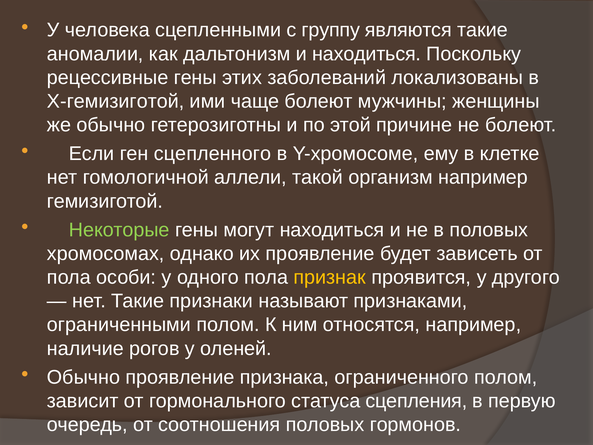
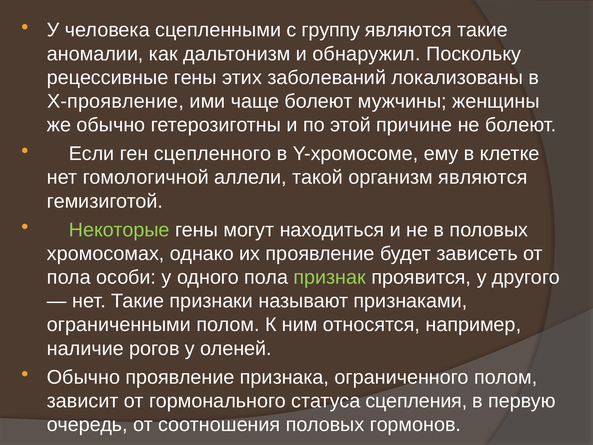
и находиться: находиться -> обнаружил
Х-гемизиготой: Х-гемизиготой -> Х-проявление
организм например: например -> являются
признак colour: yellow -> light green
